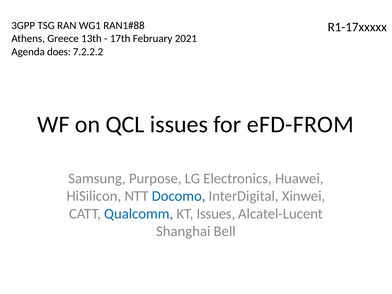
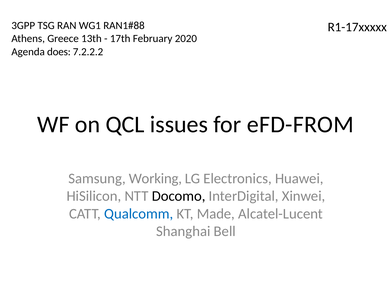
2021: 2021 -> 2020
Purpose: Purpose -> Working
Docomo colour: blue -> black
KT Issues: Issues -> Made
